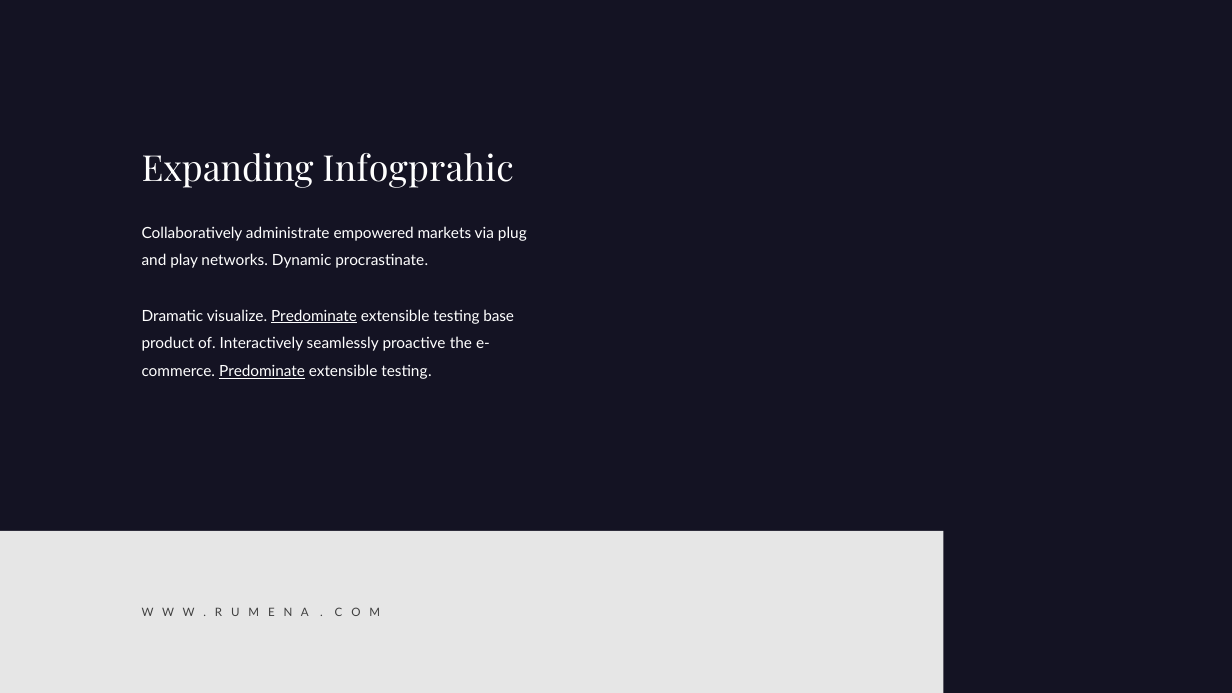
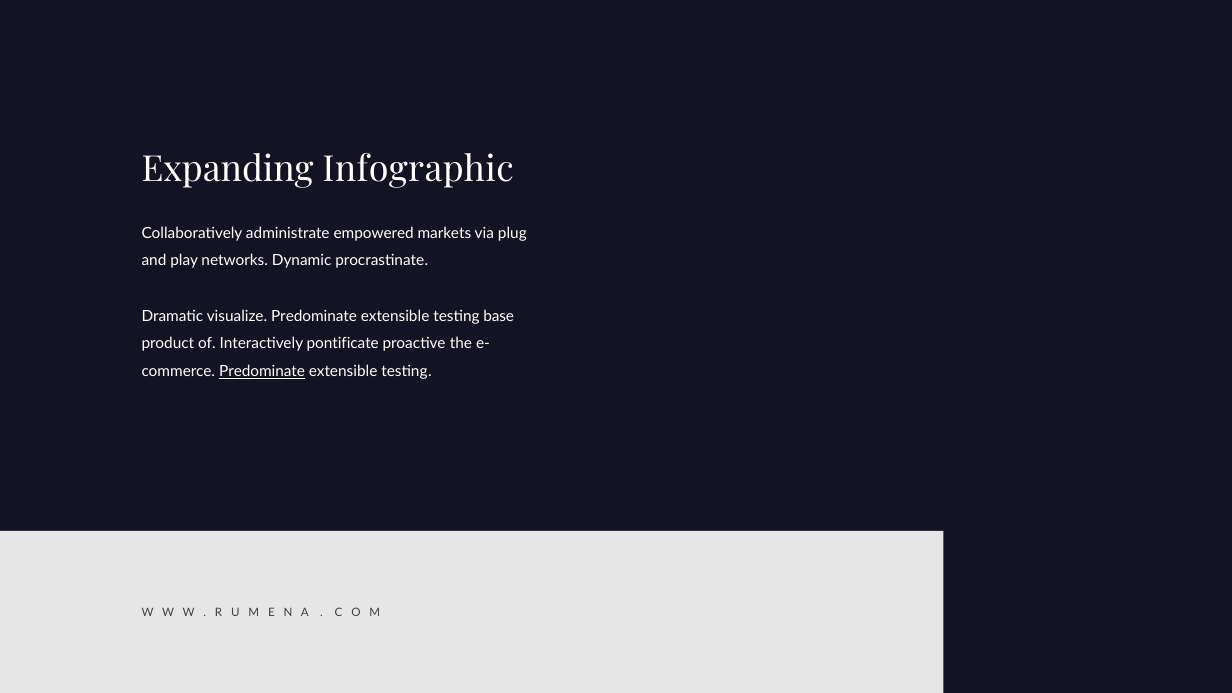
Infogprahic: Infogprahic -> Infographic
Predominate at (314, 316) underline: present -> none
seamlessly: seamlessly -> pontificate
